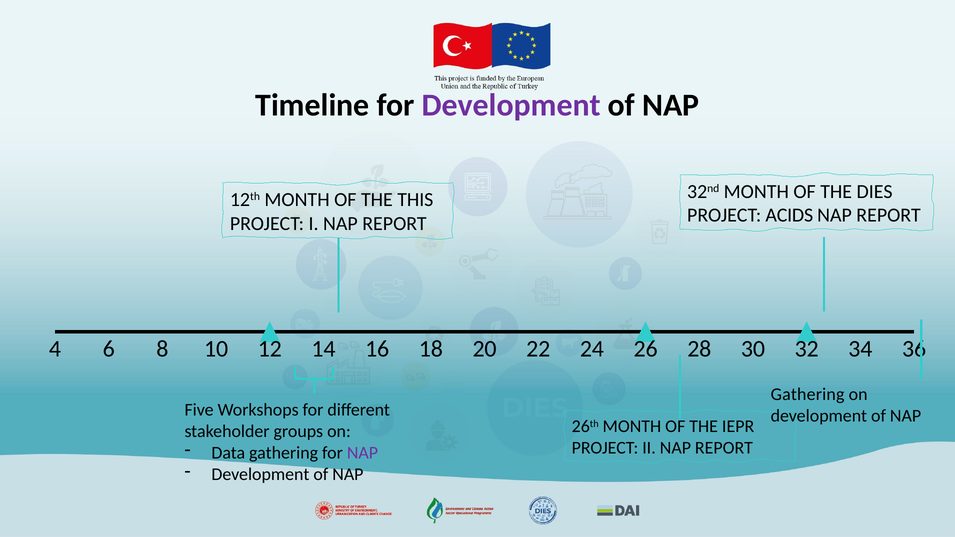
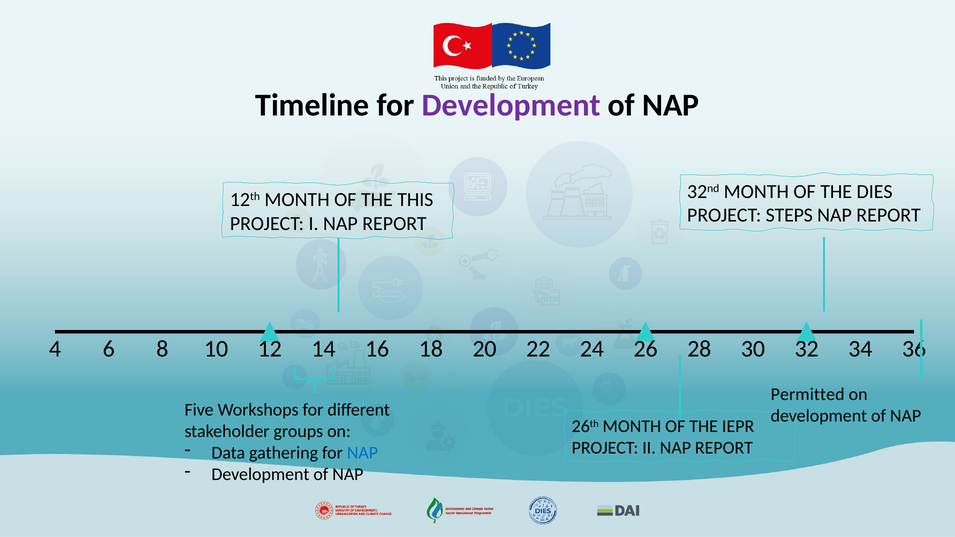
ACIDS: ACIDS -> STEPS
Gathering at (808, 395): Gathering -> Permitted
NAP at (362, 453) colour: purple -> blue
